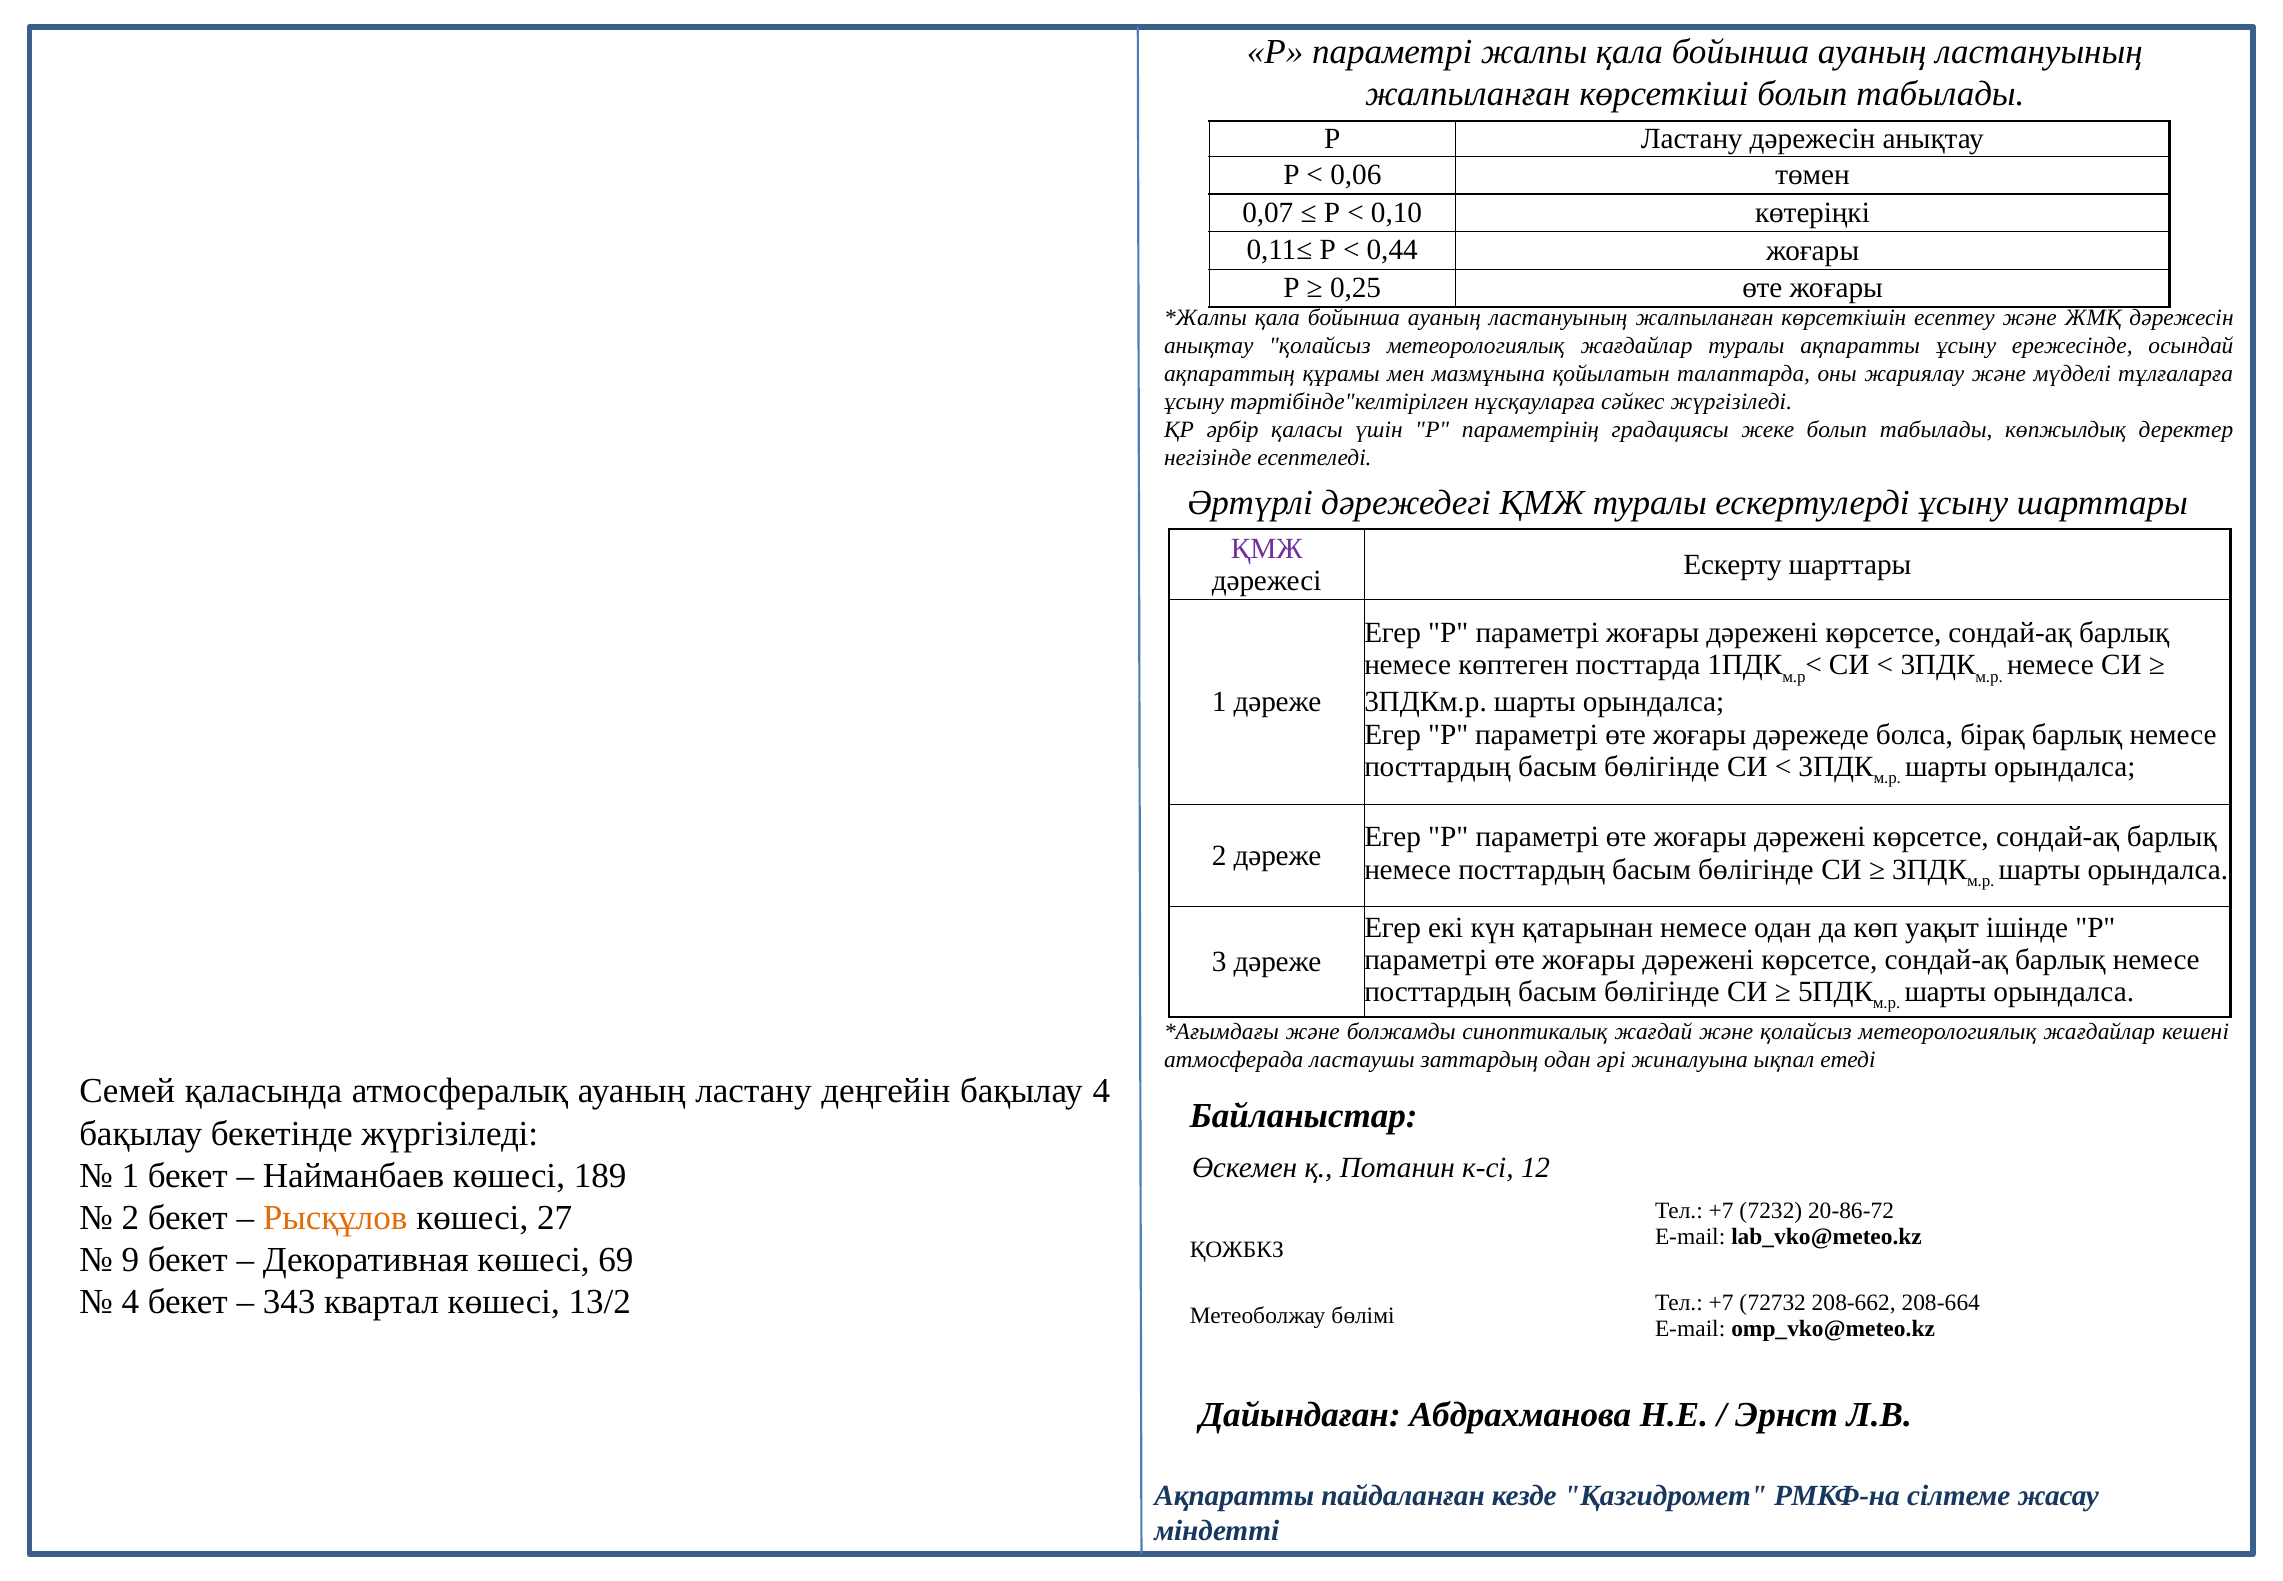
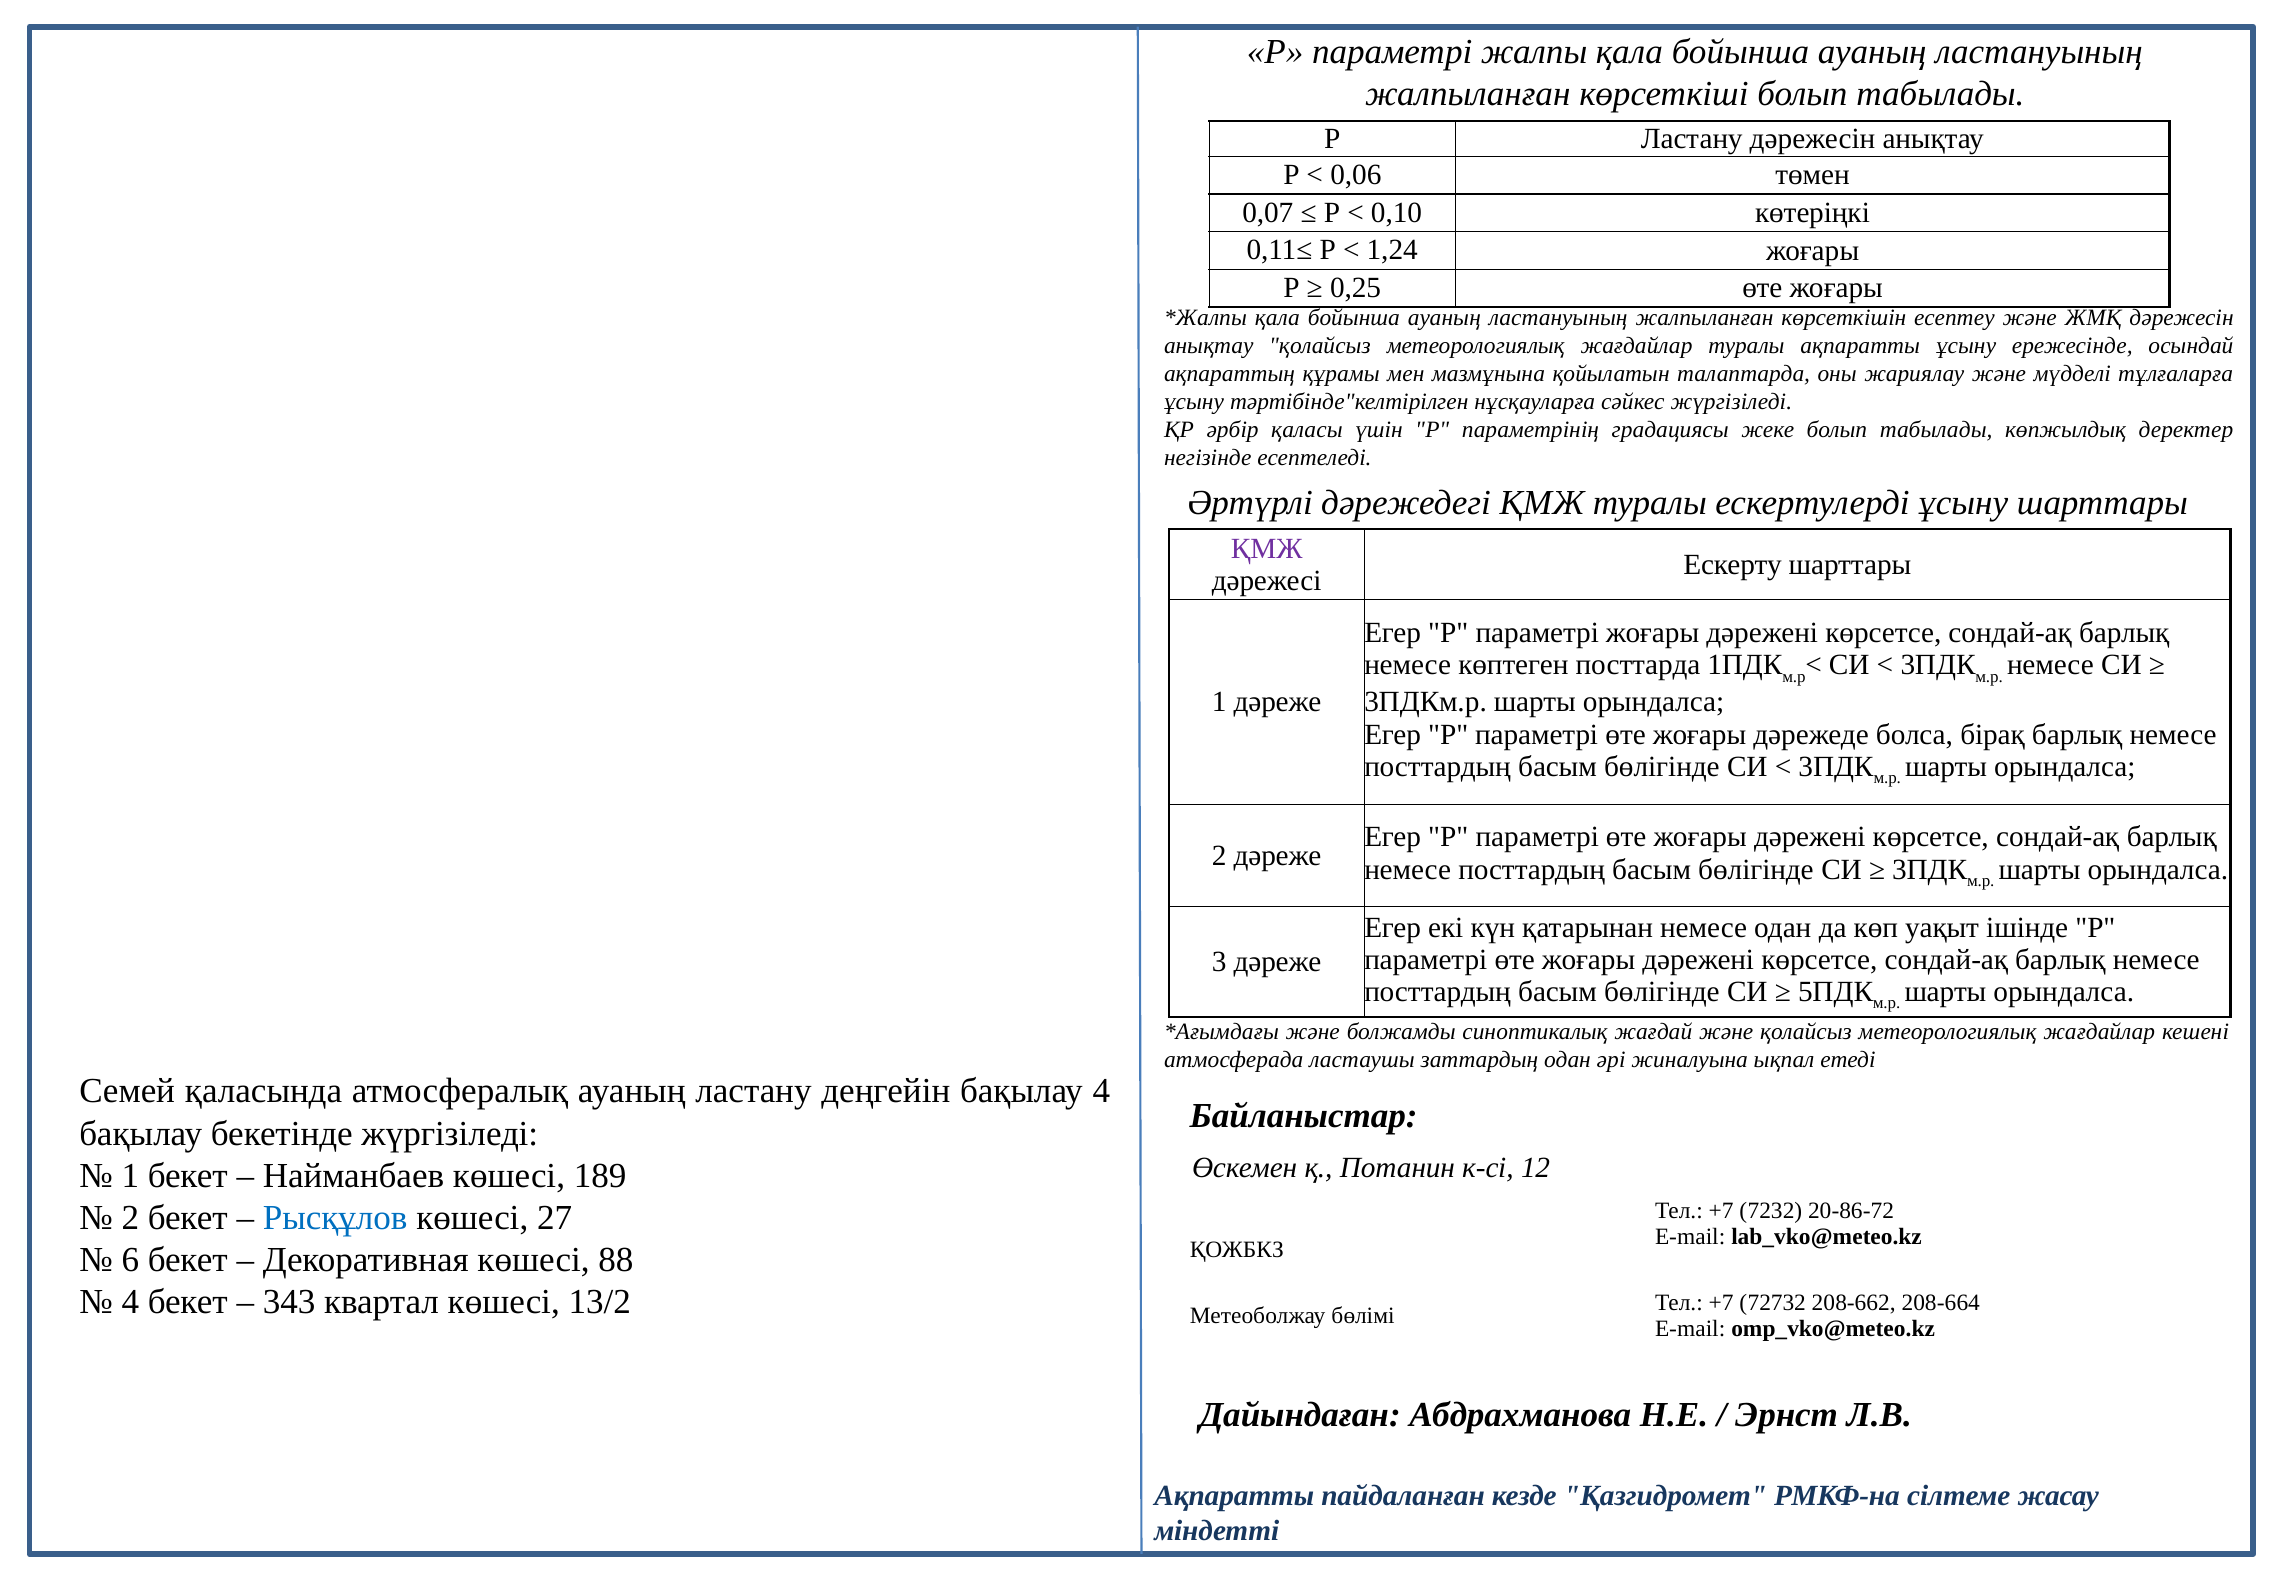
0,44: 0,44 -> 1,24
Рысқұлов colour: orange -> blue
9: 9 -> 6
69: 69 -> 88
